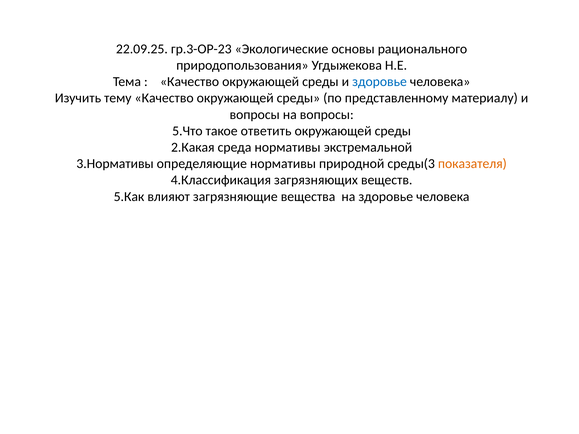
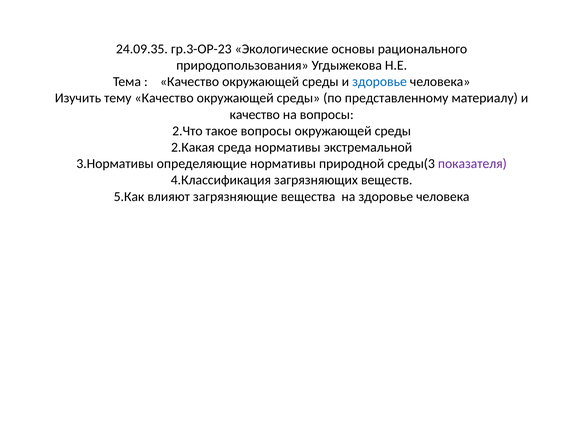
22.09.25: 22.09.25 -> 24.09.35
вопросы at (255, 115): вопросы -> качество
5.Что: 5.Что -> 2.Что
такое ответить: ответить -> вопросы
показателя colour: orange -> purple
